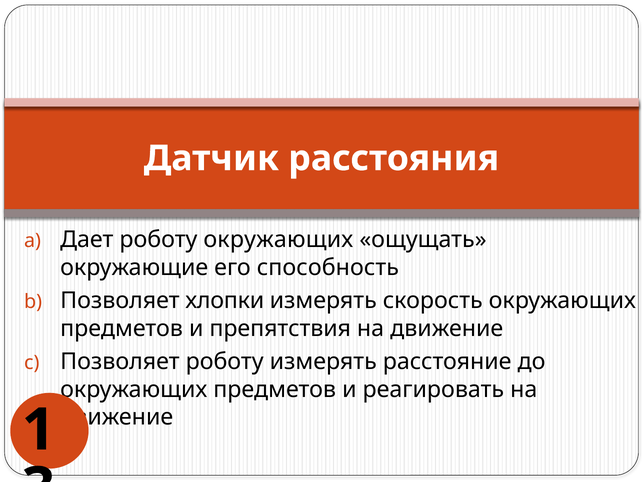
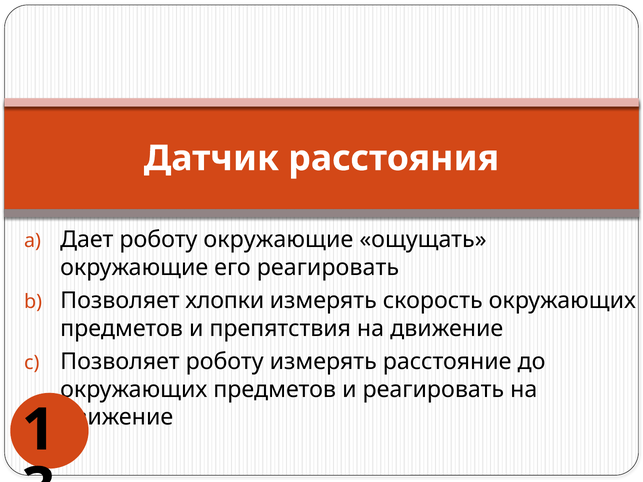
роботу окружающих: окружающих -> окружающие
его способность: способность -> реагировать
